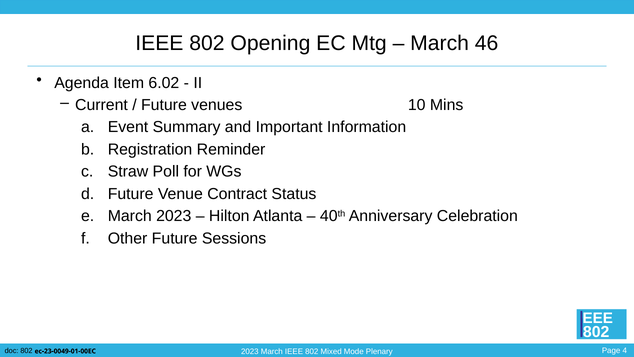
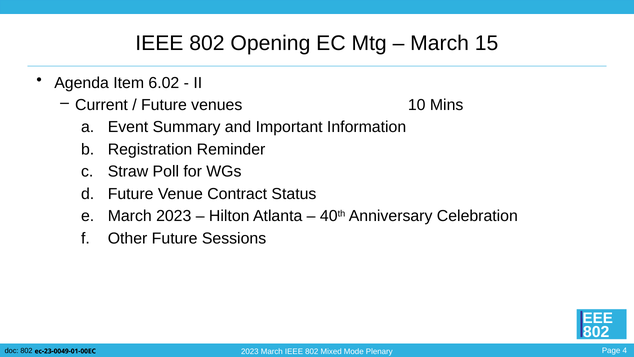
46: 46 -> 15
